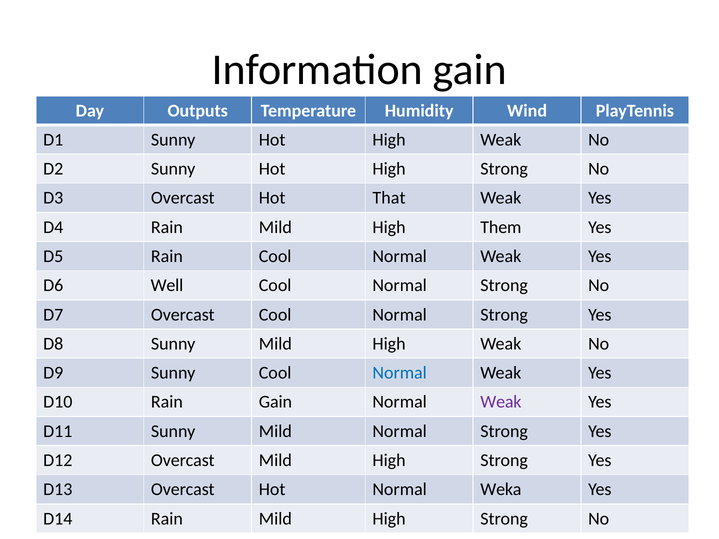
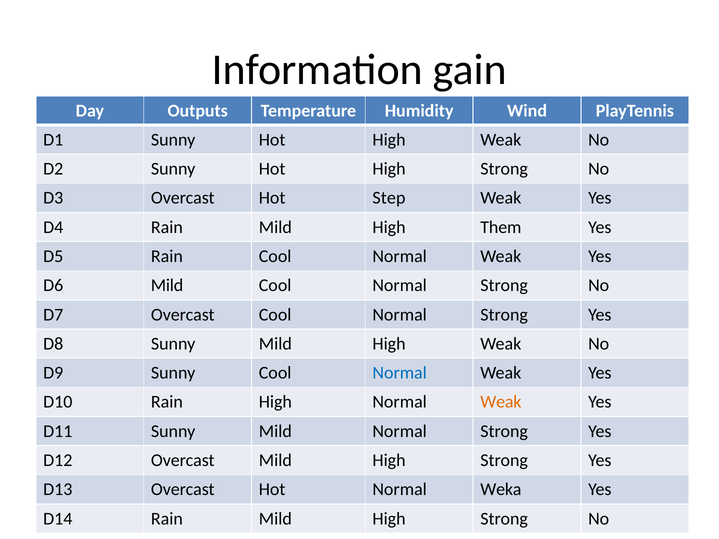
That: That -> Step
D6 Well: Well -> Mild
Rain Gain: Gain -> High
Weak at (501, 402) colour: purple -> orange
